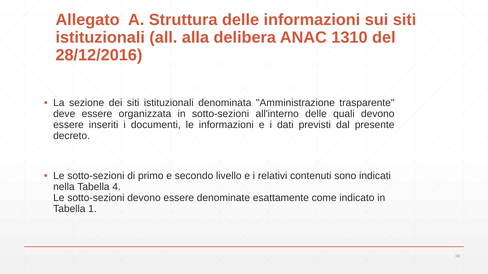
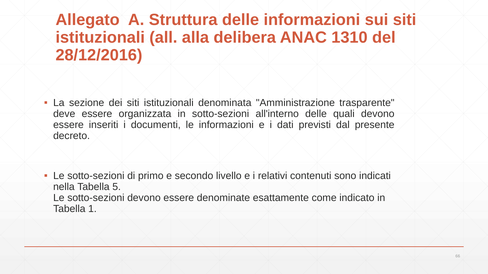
4: 4 -> 5
